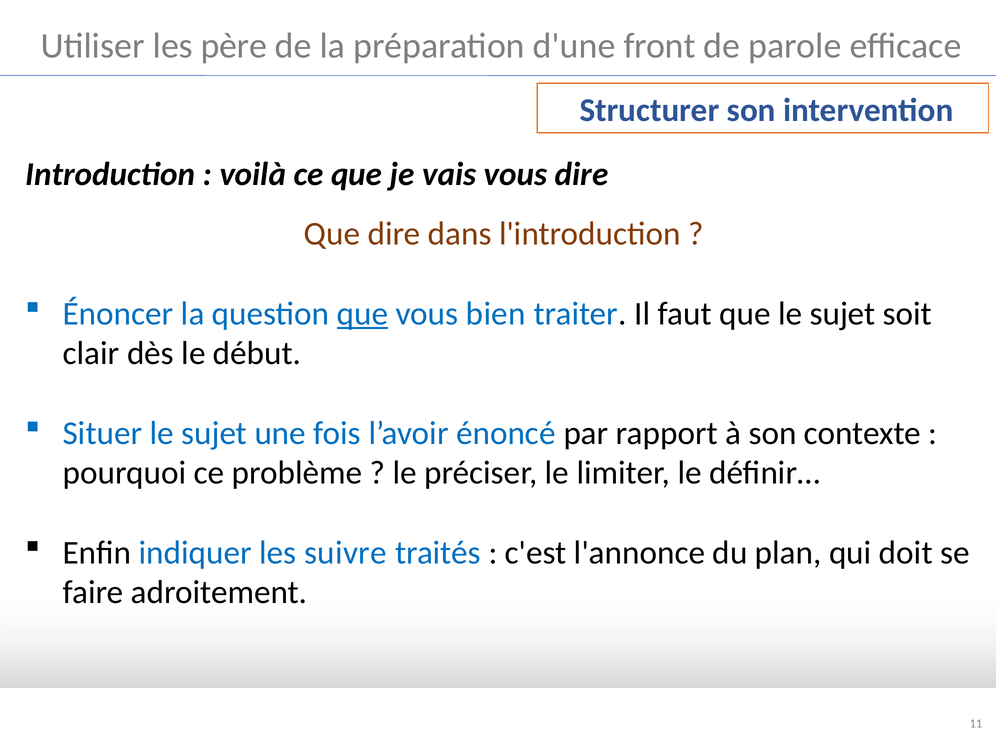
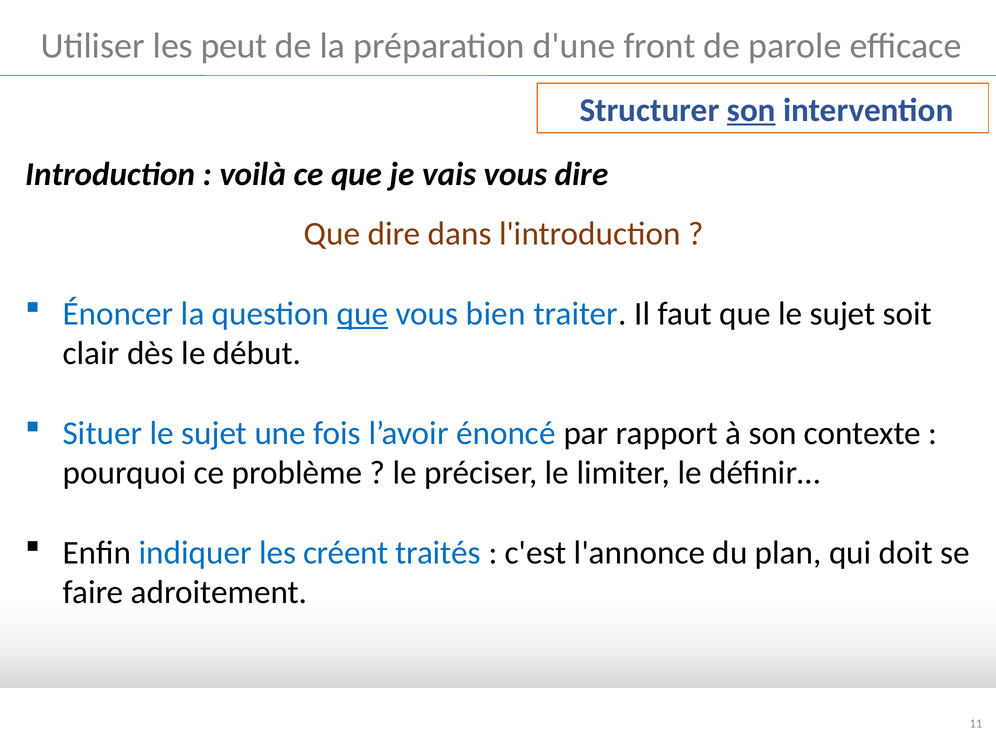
père: père -> peut
son at (751, 110) underline: none -> present
suivre: suivre -> créent
